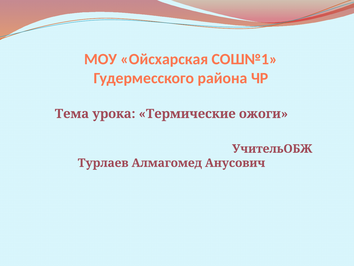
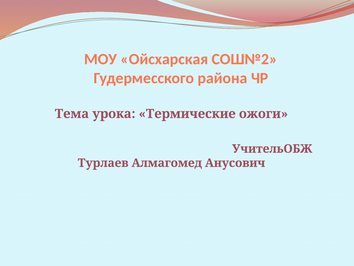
СОШ№1: СОШ№1 -> СОШ№2
